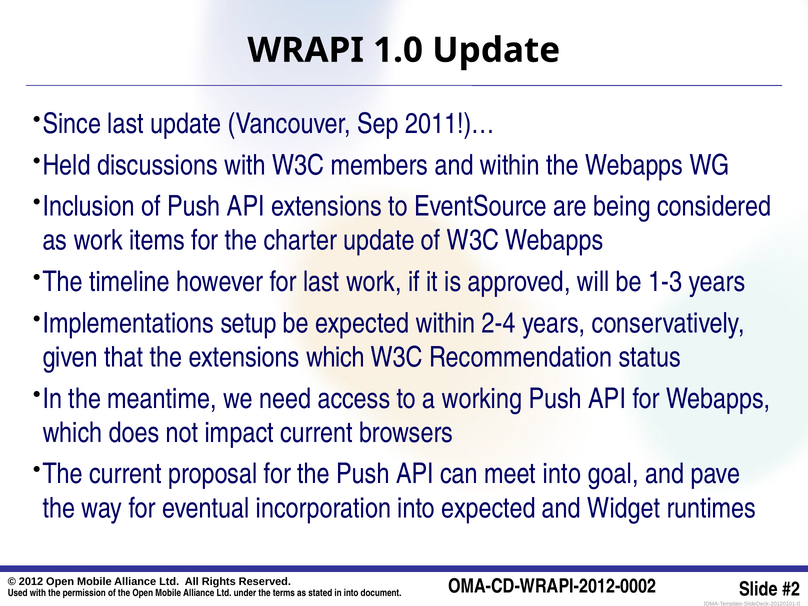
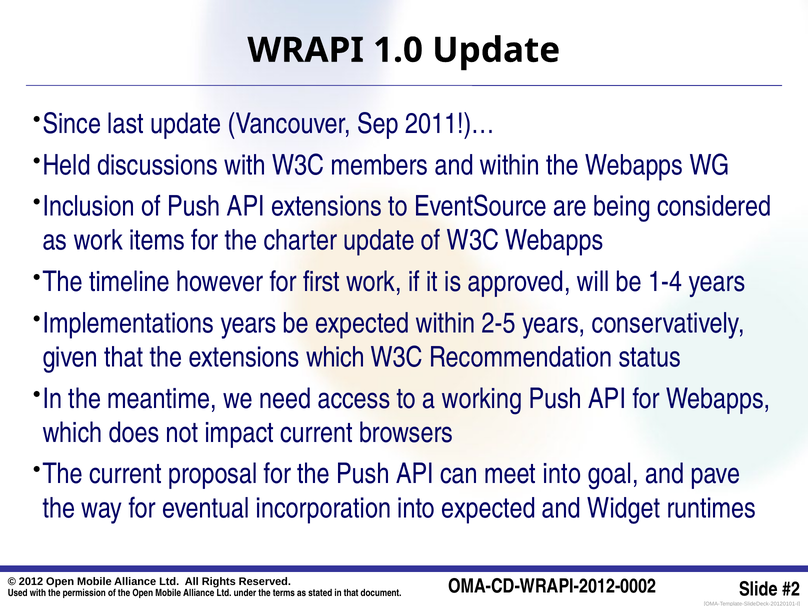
for last: last -> first
1-3: 1-3 -> 1-4
Implementations setup: setup -> years
2-4: 2-4 -> 2-5
in into: into -> that
